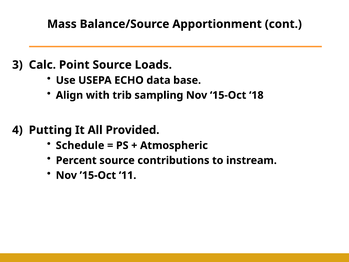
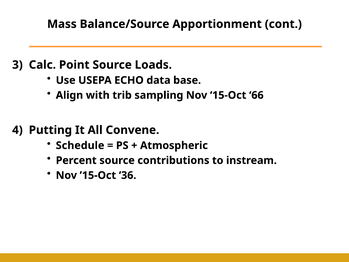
18: 18 -> 66
Provided: Provided -> Convene
11: 11 -> 36
